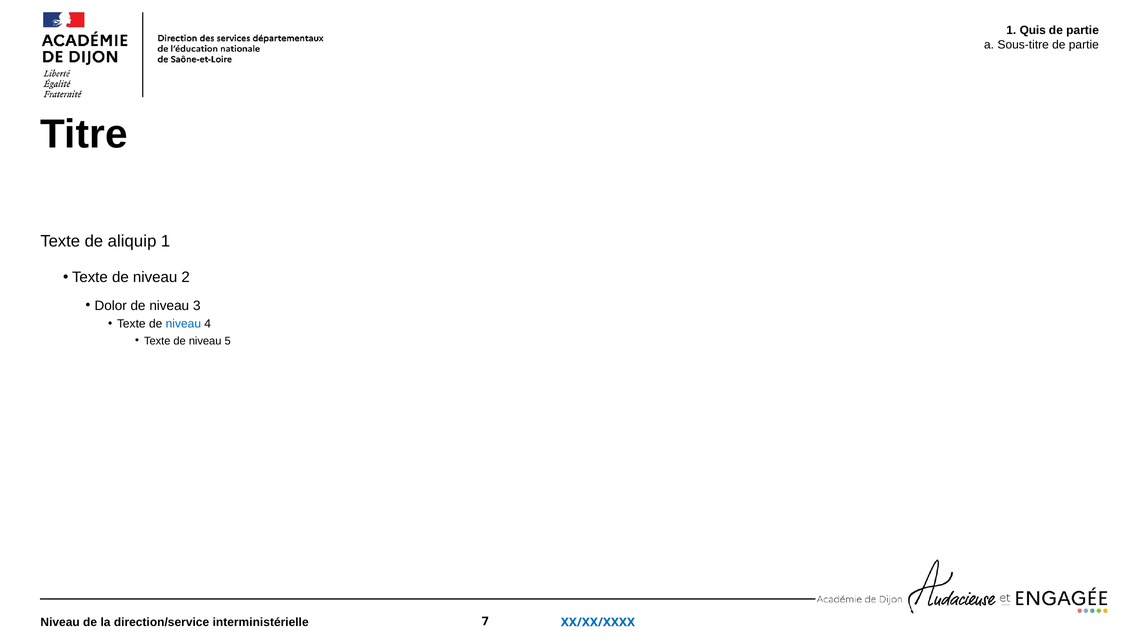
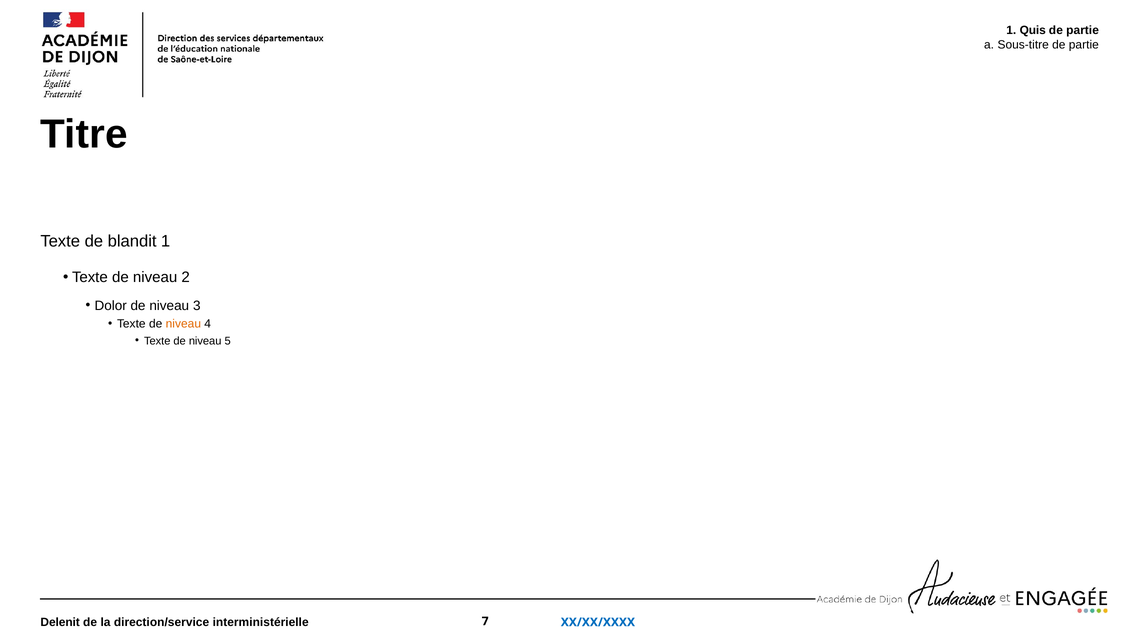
aliquip: aliquip -> blandit
niveau at (183, 324) colour: blue -> orange
Niveau at (60, 622): Niveau -> Delenit
